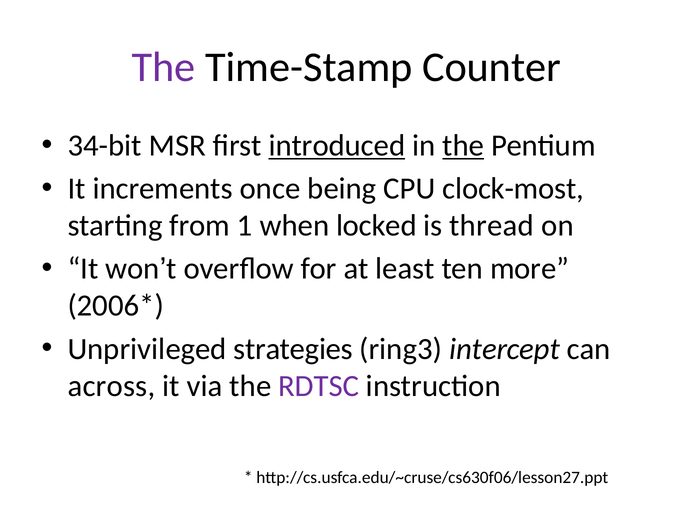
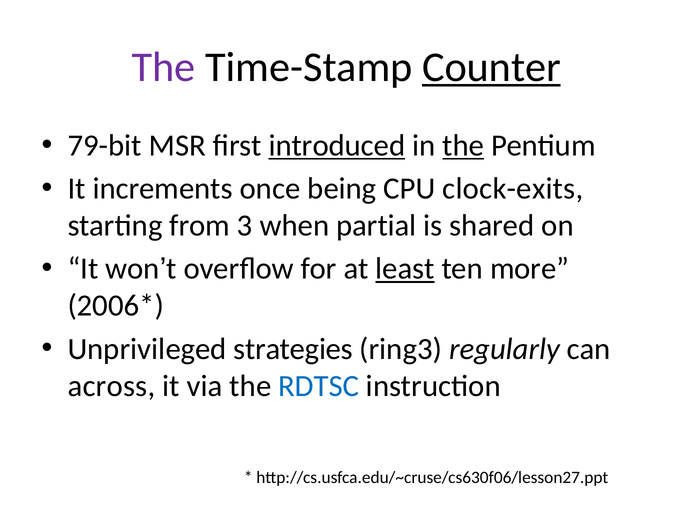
Counter underline: none -> present
34-bit: 34-bit -> 79-bit
clock-most: clock-most -> clock-exits
1: 1 -> 3
locked: locked -> partial
thread: thread -> shared
least underline: none -> present
intercept: intercept -> regularly
RDTSC colour: purple -> blue
